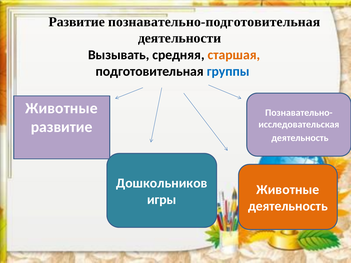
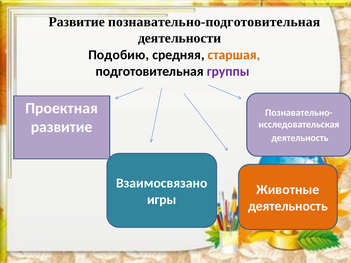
Вызывать: Вызывать -> Подобию
группы colour: blue -> purple
Животные at (62, 108): Животные -> Проектная
Дошкольников: Дошкольников -> Взаимосвязано
